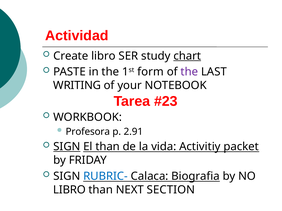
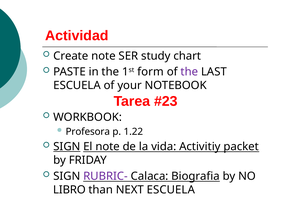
Create libro: libro -> note
chart underline: present -> none
WRITING at (77, 86): WRITING -> ESCUELA
2.91: 2.91 -> 1.22
El than: than -> note
RUBRIC- colour: blue -> purple
NEXT SECTION: SECTION -> ESCUELA
